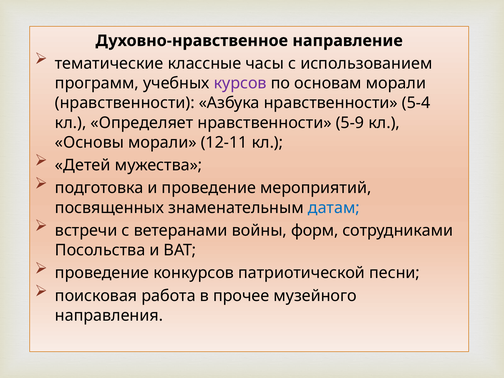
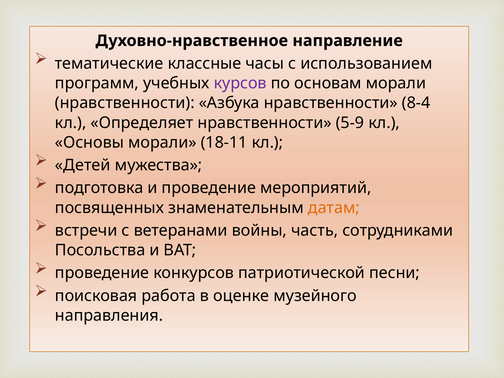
5-4: 5-4 -> 8-4
12-11: 12-11 -> 18-11
датам colour: blue -> orange
форм: форм -> часть
прочее: прочее -> оценке
